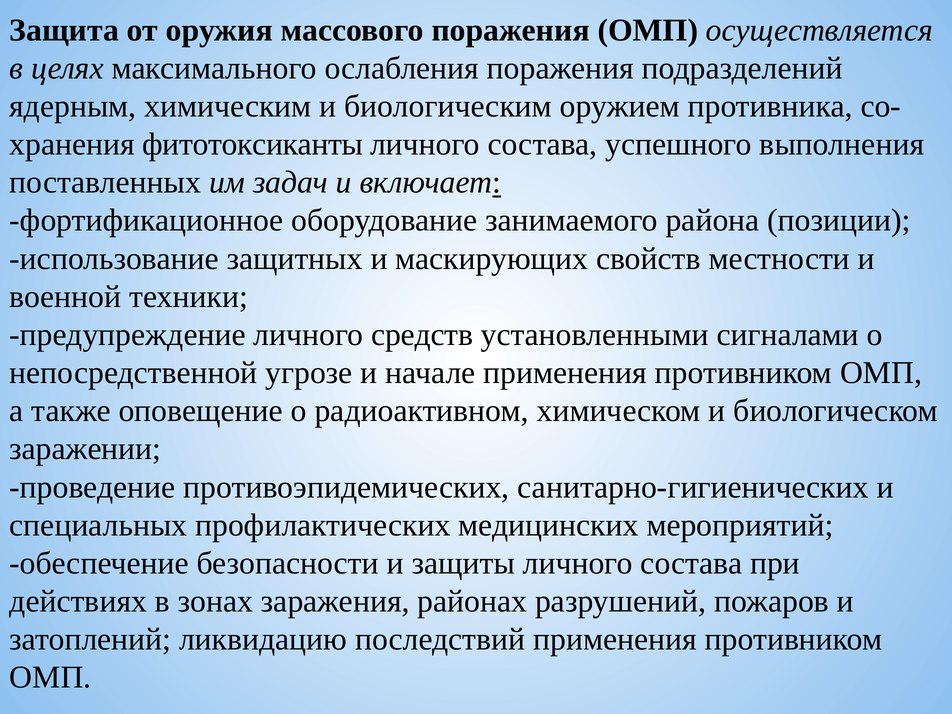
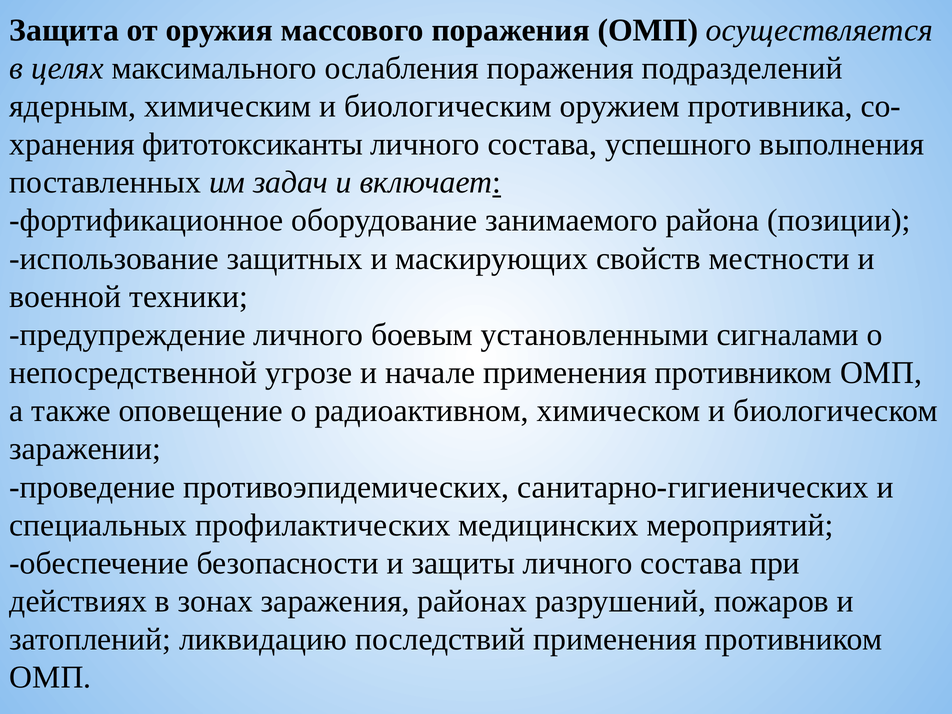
средств: средств -> боевым
